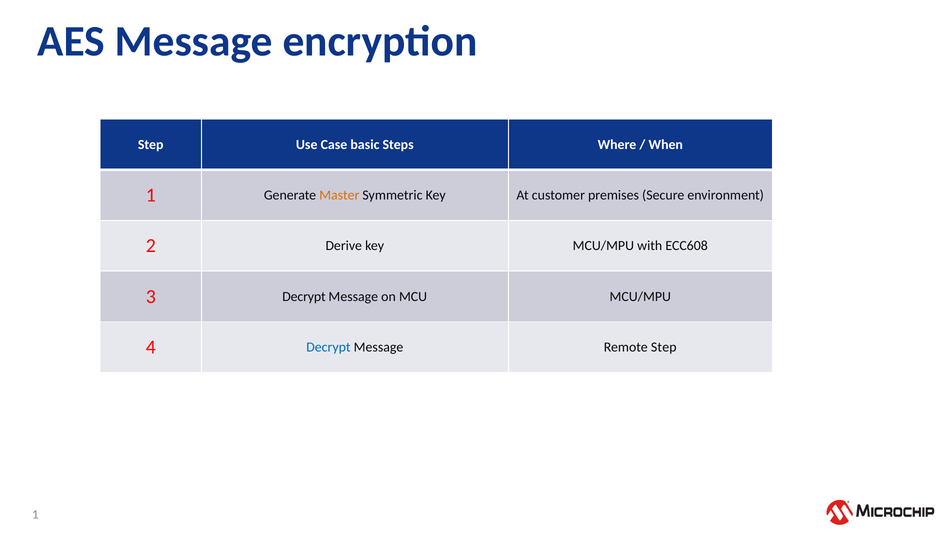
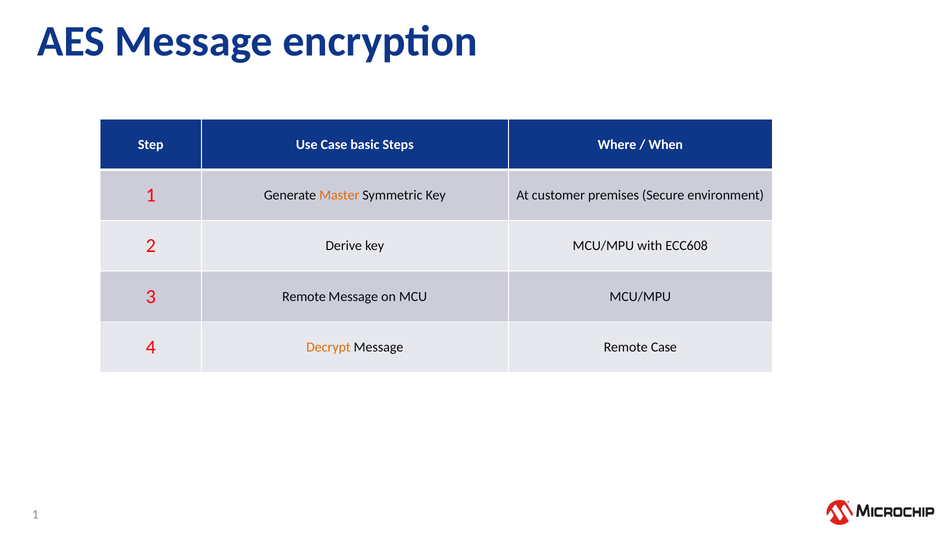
3 Decrypt: Decrypt -> Remote
Decrypt at (328, 347) colour: blue -> orange
Remote Step: Step -> Case
